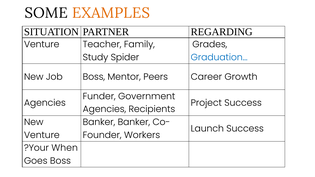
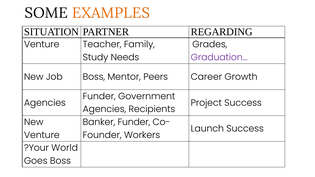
Spider: Spider -> Needs
Graduation… colour: blue -> purple
Banker Banker: Banker -> Funder
When: When -> World
